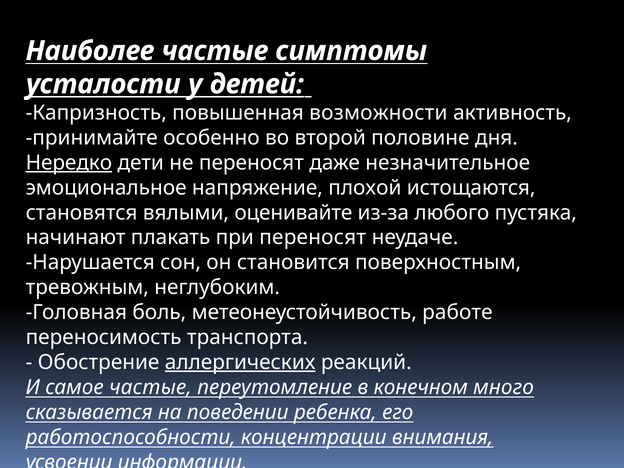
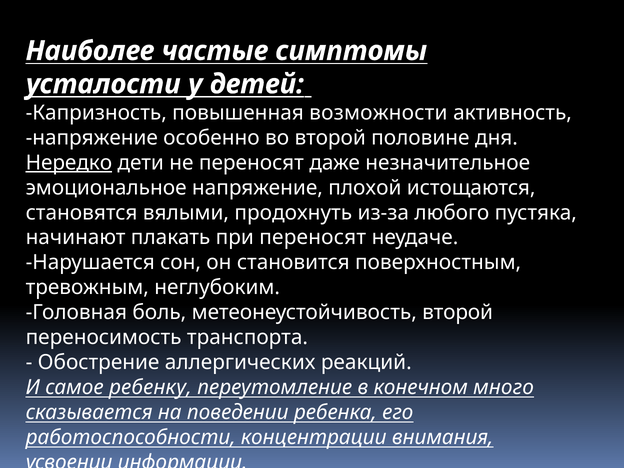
принимайте at (92, 138): принимайте -> напряжение
оценивайте: оценивайте -> продохнуть
метеонеустойчивость работе: работе -> второй
аллергических underline: present -> none
самое частые: частые -> ребенку
